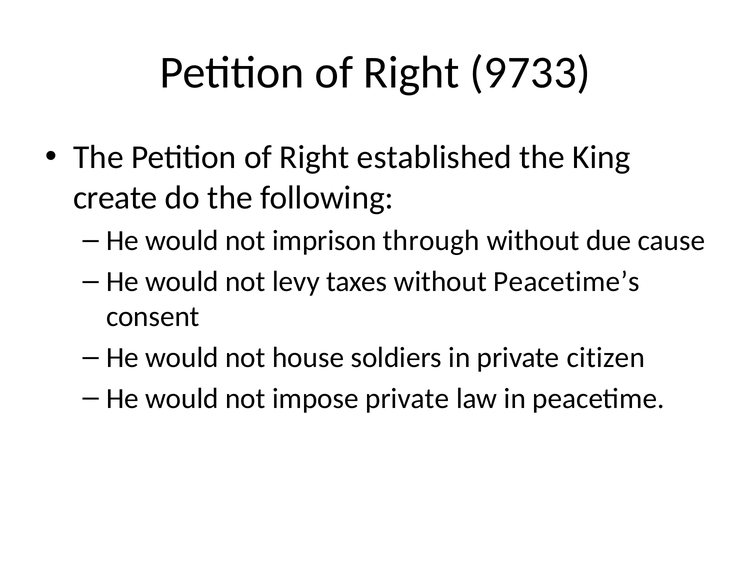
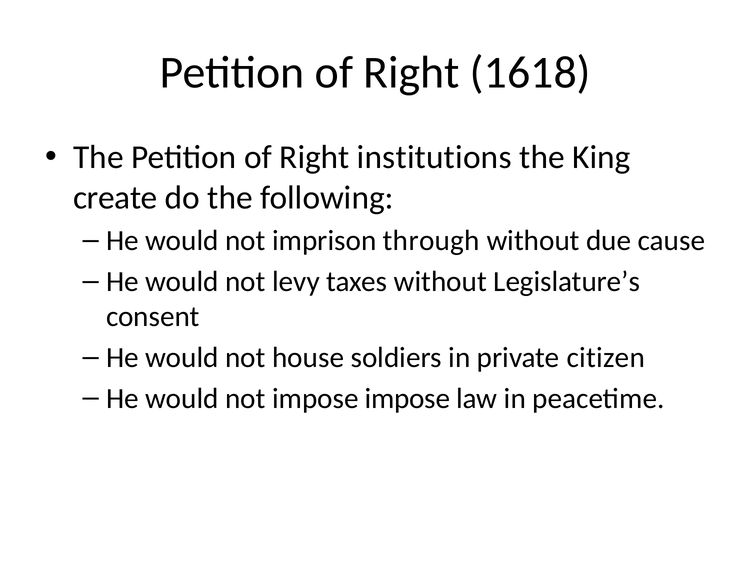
9733: 9733 -> 1618
established: established -> institutions
Peacetime’s: Peacetime’s -> Legislature’s
impose private: private -> impose
